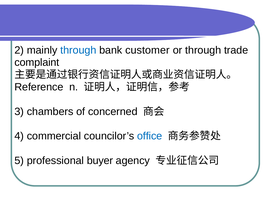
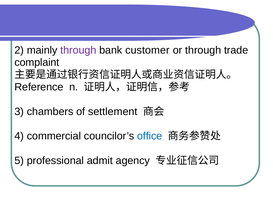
through at (78, 50) colour: blue -> purple
concerned: concerned -> settlement
buyer: buyer -> admit
